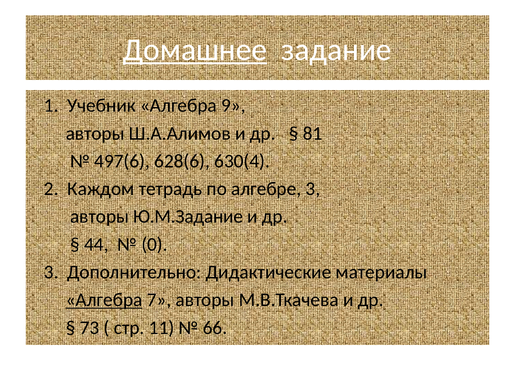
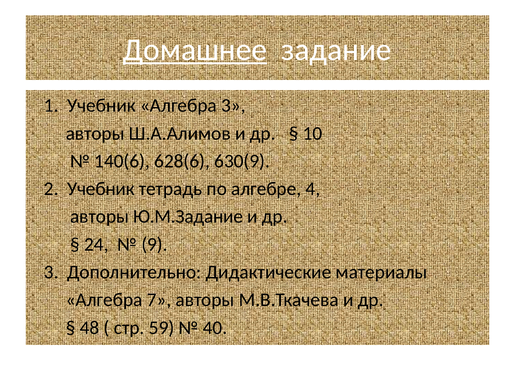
Алгебра 9: 9 -> 3
81: 81 -> 10
497(6: 497(6 -> 140(6
630(4: 630(4 -> 630(9
2 Каждом: Каждом -> Учебник
алгебре 3: 3 -> 4
44: 44 -> 24
0: 0 -> 9
Алгебра at (104, 300) underline: present -> none
73: 73 -> 48
11: 11 -> 59
66: 66 -> 40
